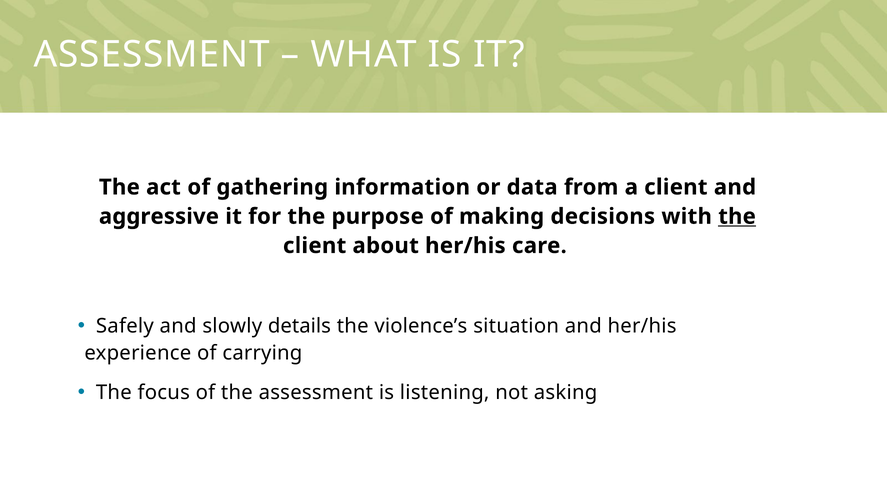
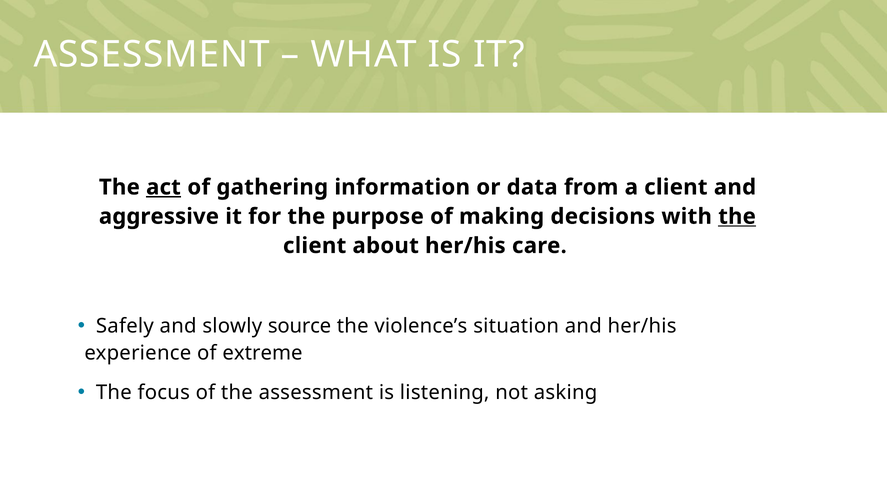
act underline: none -> present
details: details -> source
carrying: carrying -> extreme
